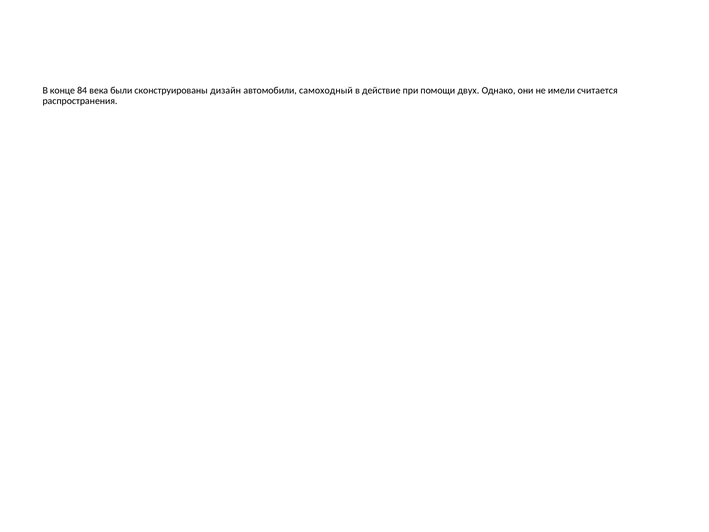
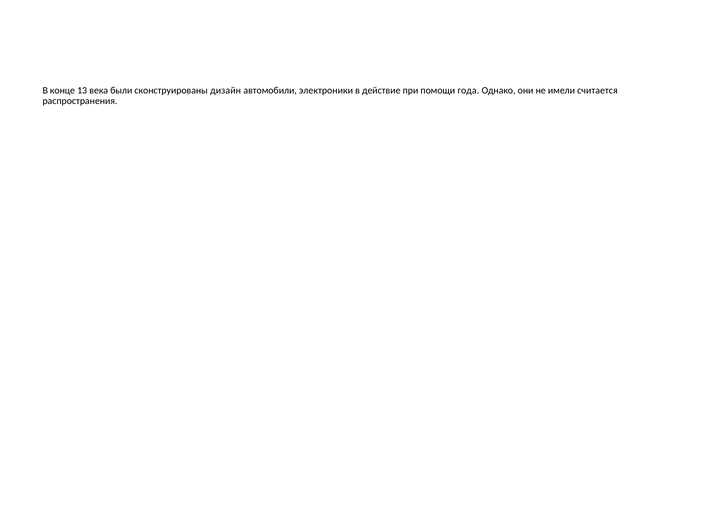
84: 84 -> 13
самоходный: самоходный -> электроники
двух: двух -> года
